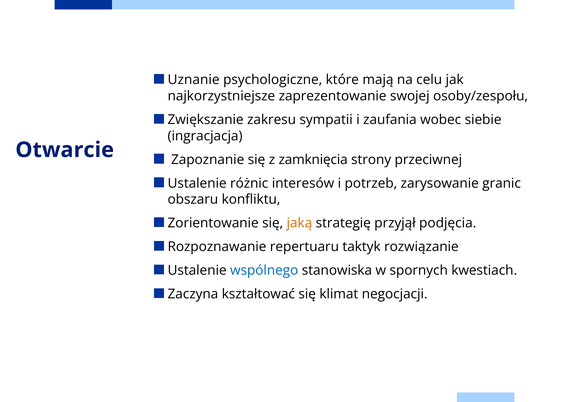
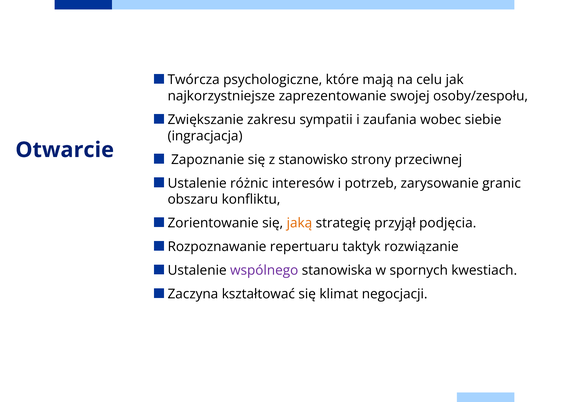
Uznanie: Uznanie -> Twórcza
zamknięcia: zamknięcia -> stanowisko
wspólnego colour: blue -> purple
